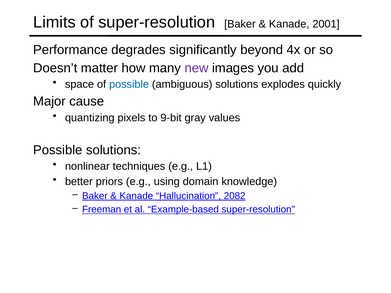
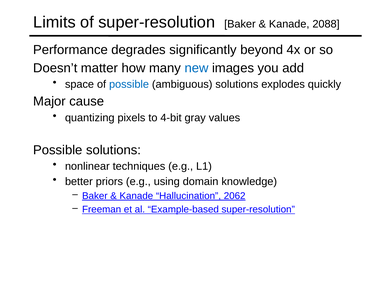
2001: 2001 -> 2088
new colour: purple -> blue
9-bit: 9-bit -> 4-bit
2082: 2082 -> 2062
